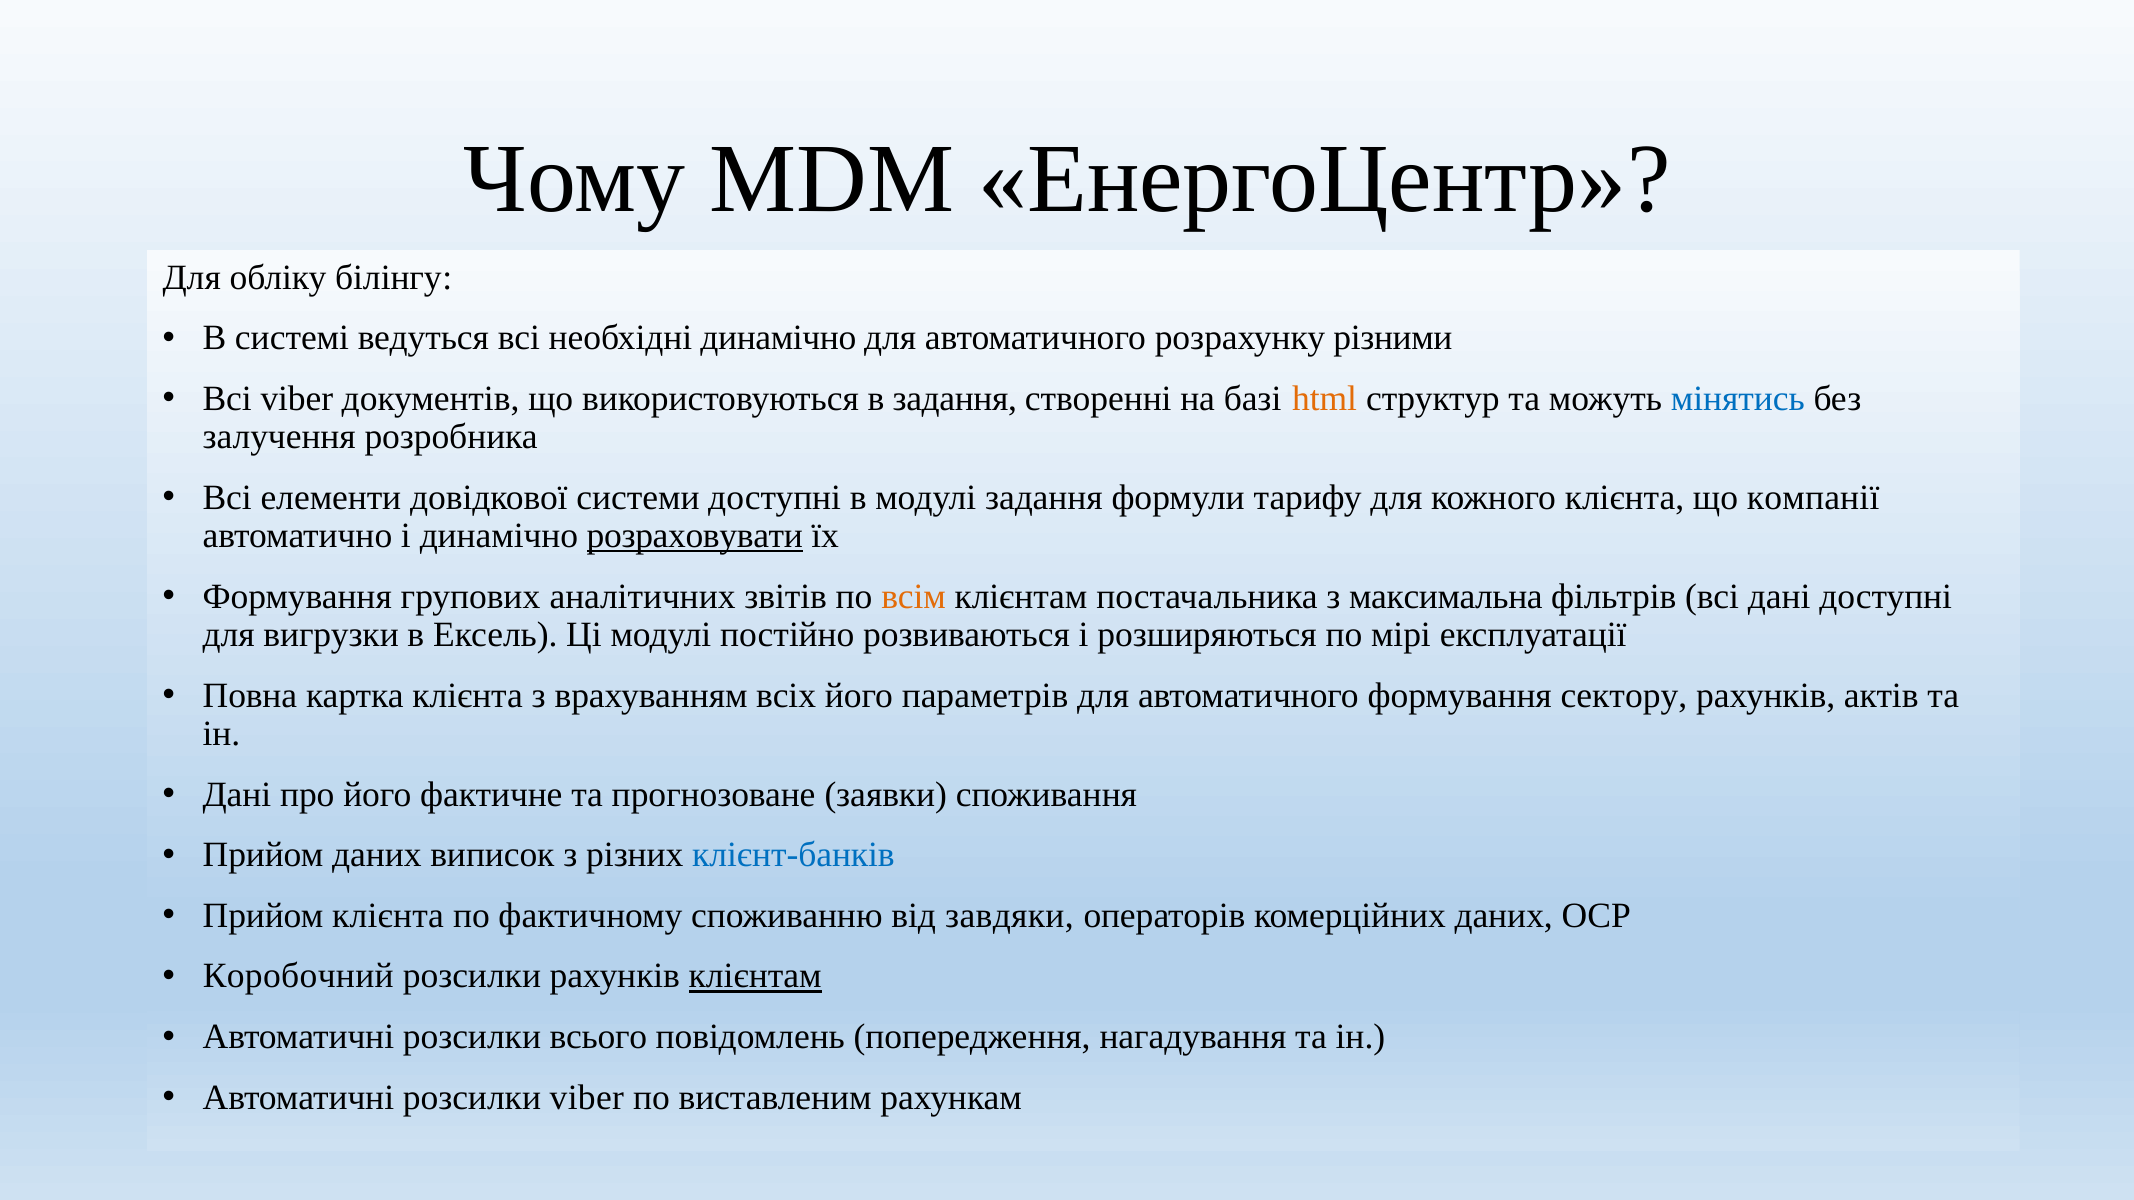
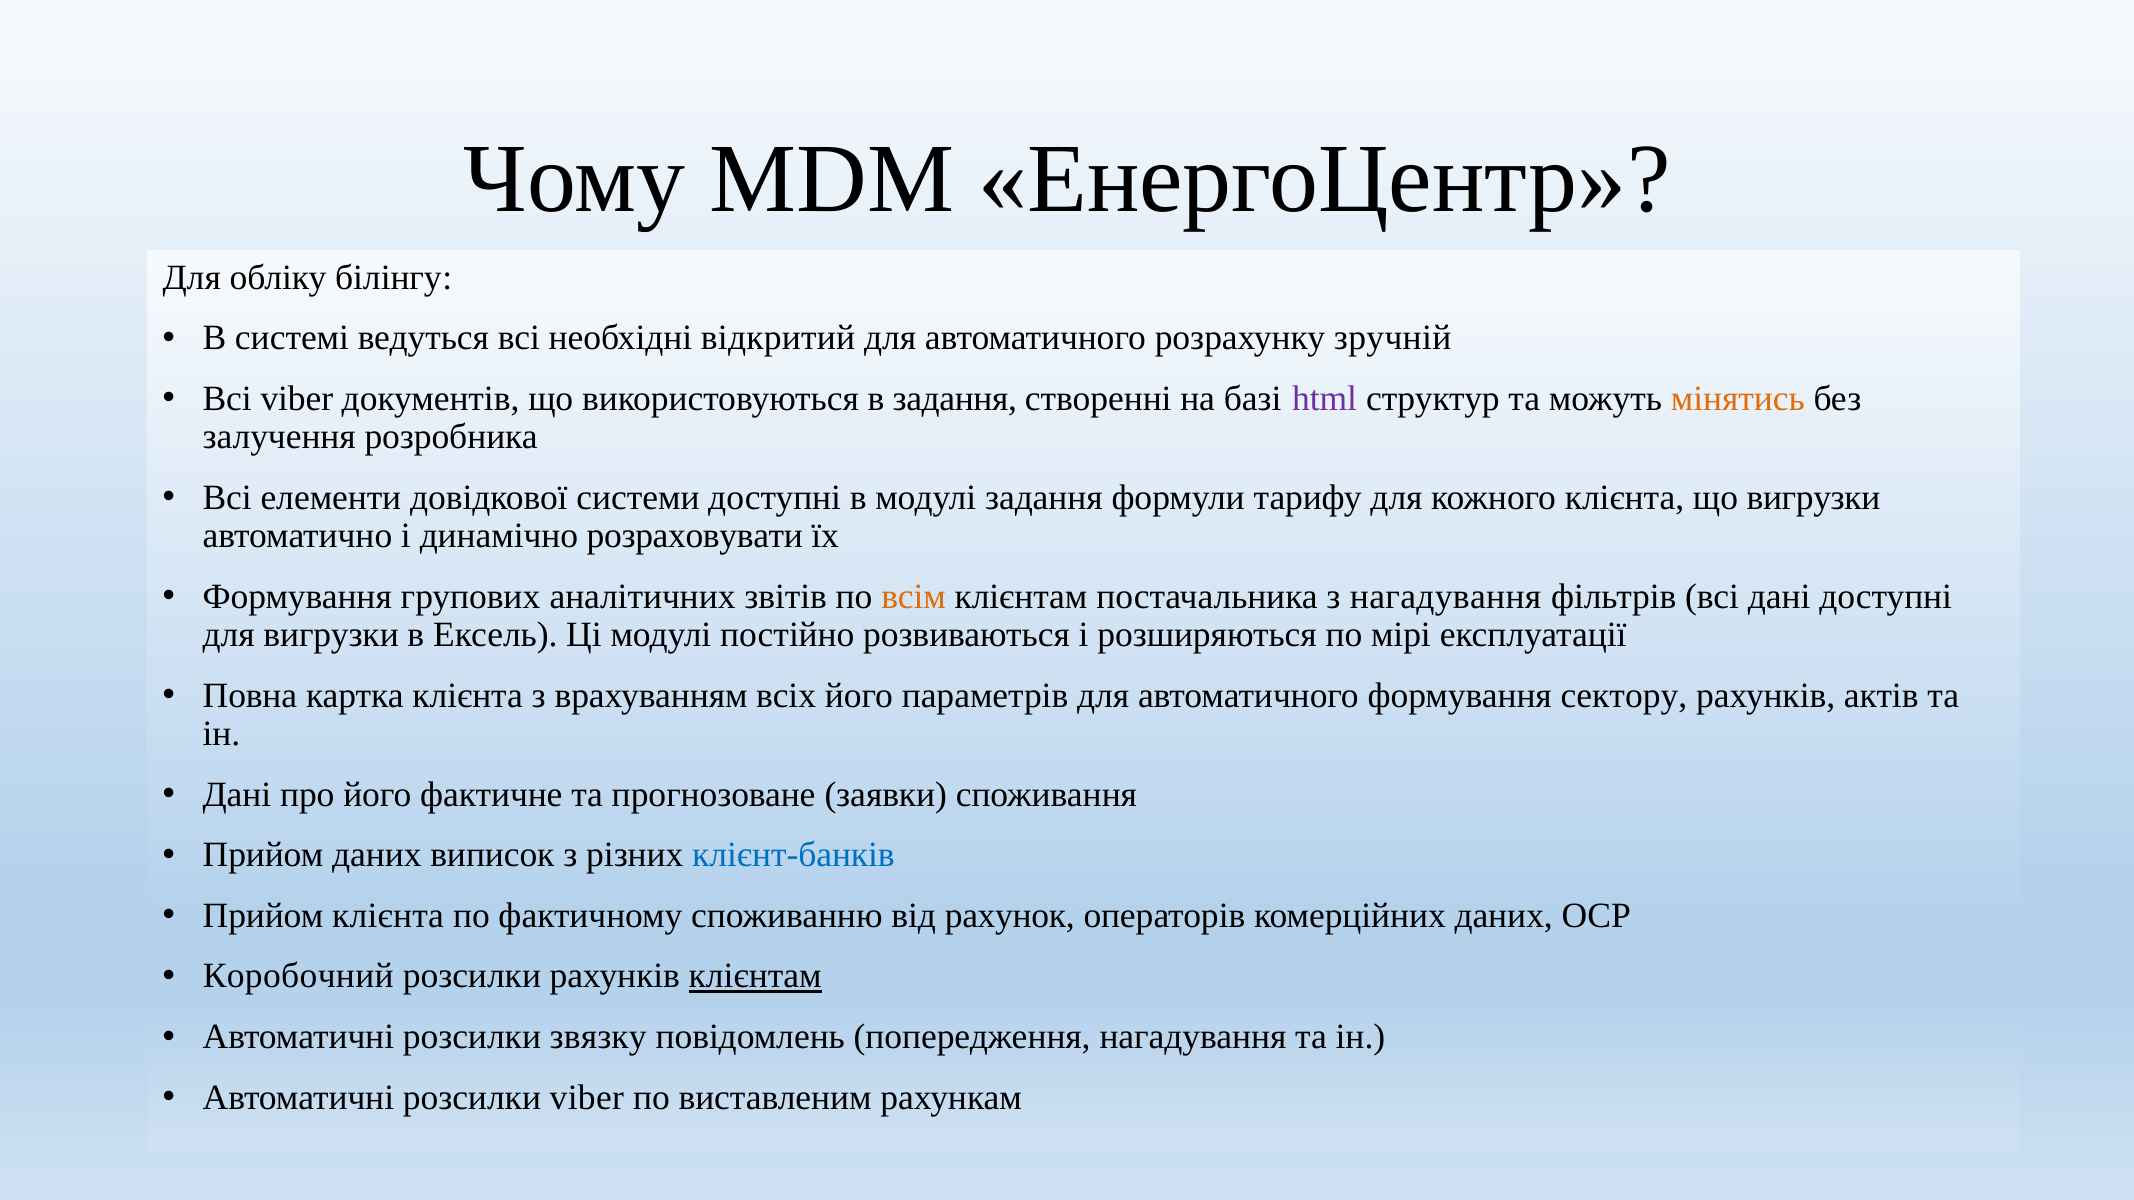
необхідні динамічно: динамічно -> відкритий
різними: різними -> зручній
html colour: orange -> purple
мінятись colour: blue -> orange
що компанії: компанії -> вигрузки
розраховувати underline: present -> none
з максимальна: максимальна -> нагадування
завдяки: завдяки -> рахунок
всього: всього -> звязку
